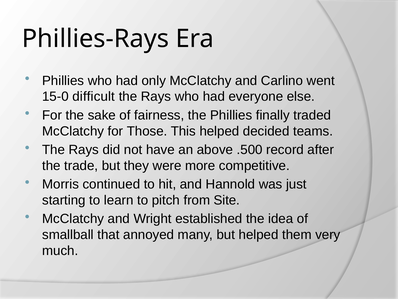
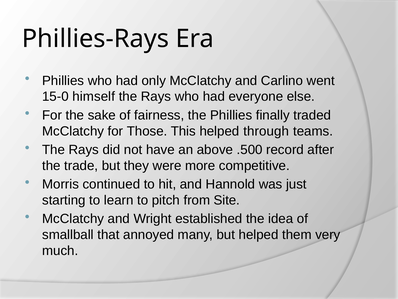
difficult: difficult -> himself
decided: decided -> through
